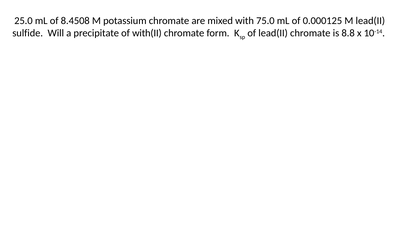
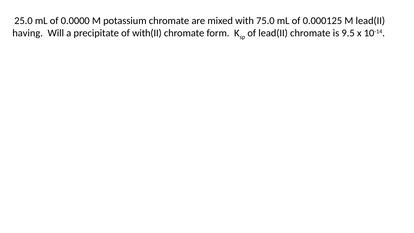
8.4508: 8.4508 -> 0.0000
sulfide: sulfide -> having
8.8: 8.8 -> 9.5
